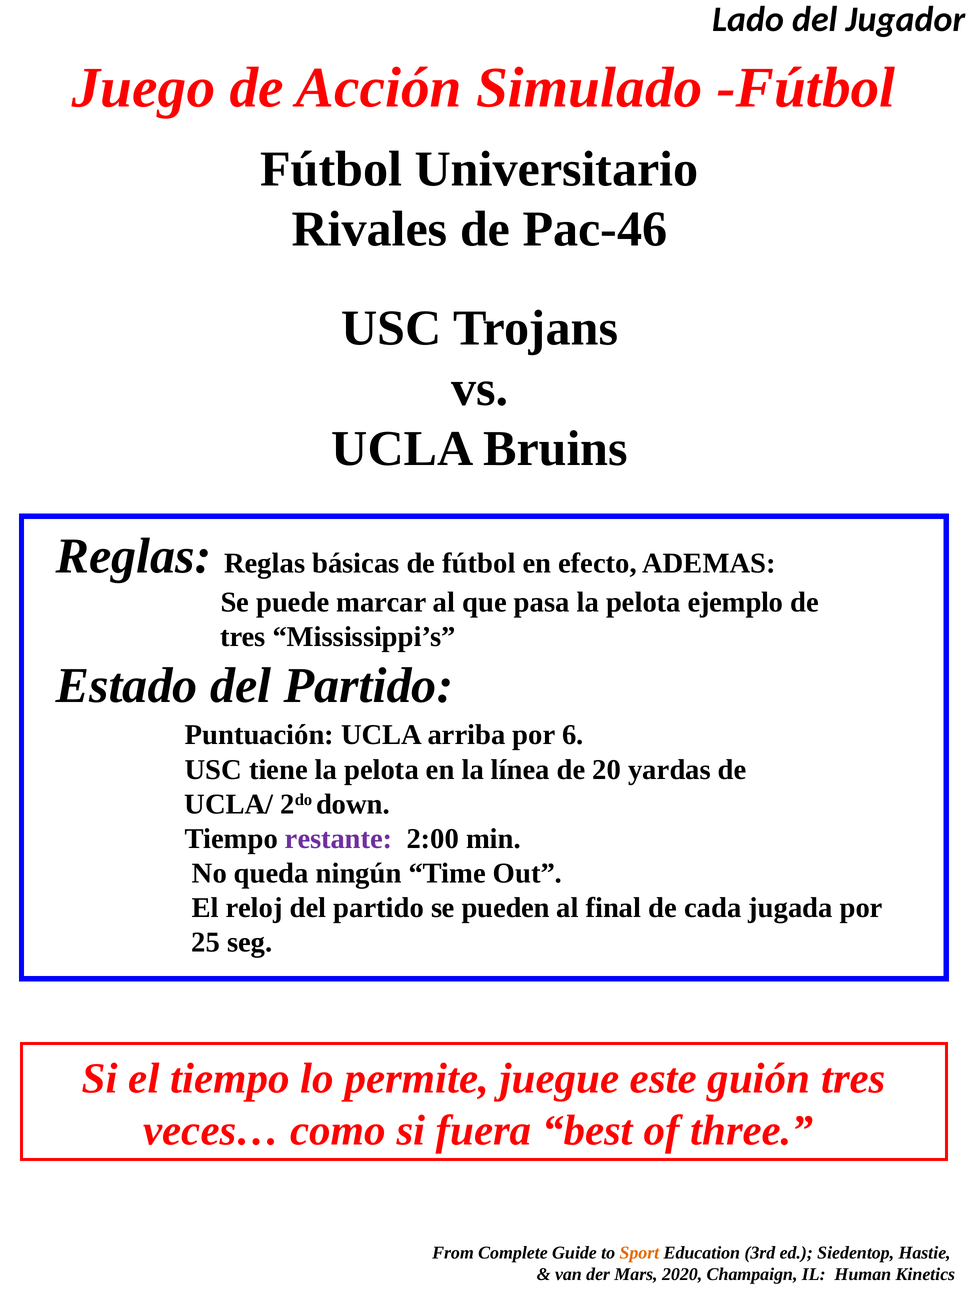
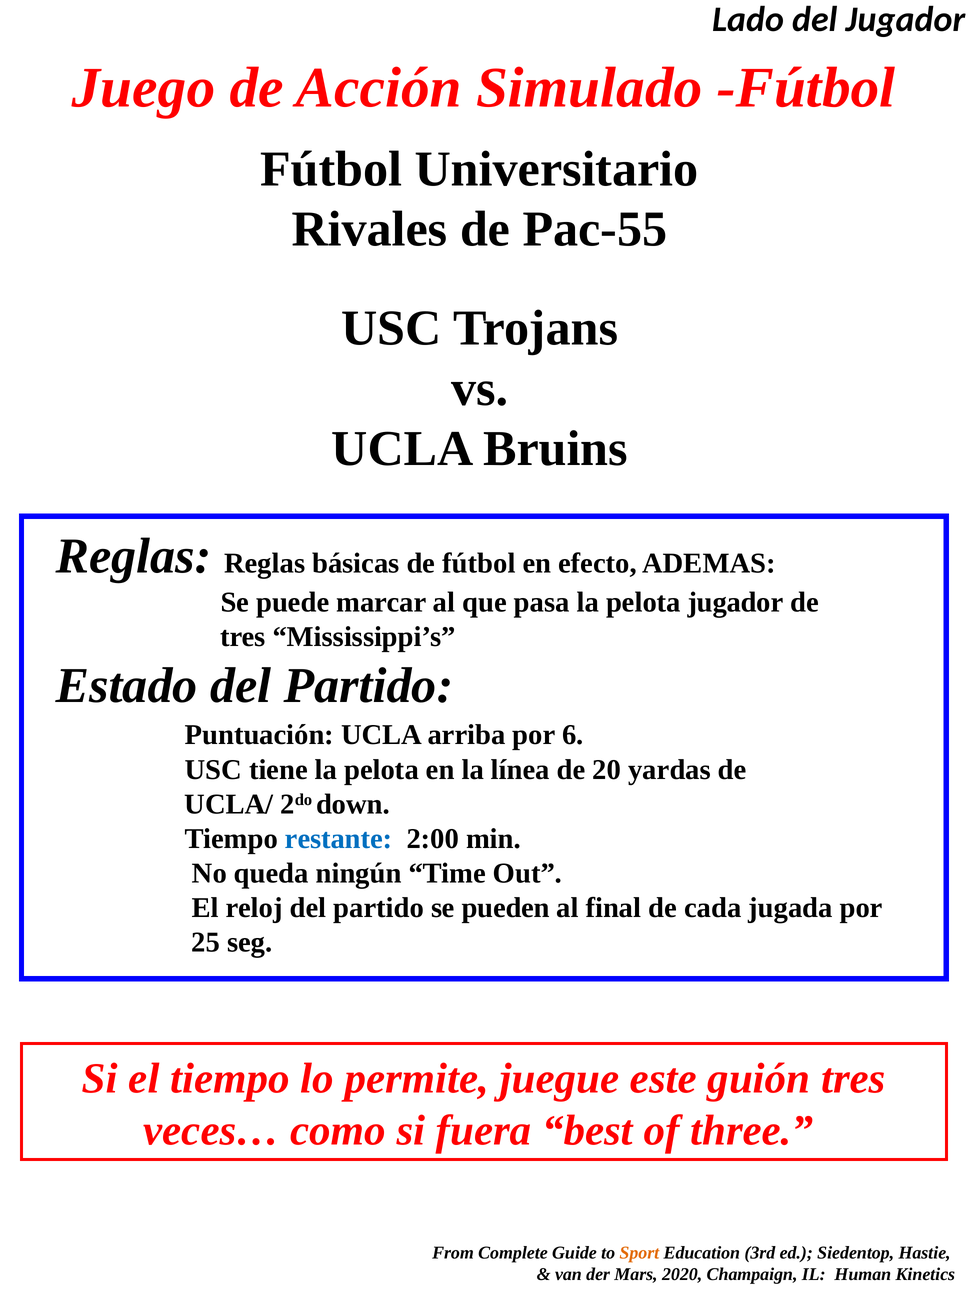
Pac-46: Pac-46 -> Pac-55
pelota ejemplo: ejemplo -> jugador
restante colour: purple -> blue
